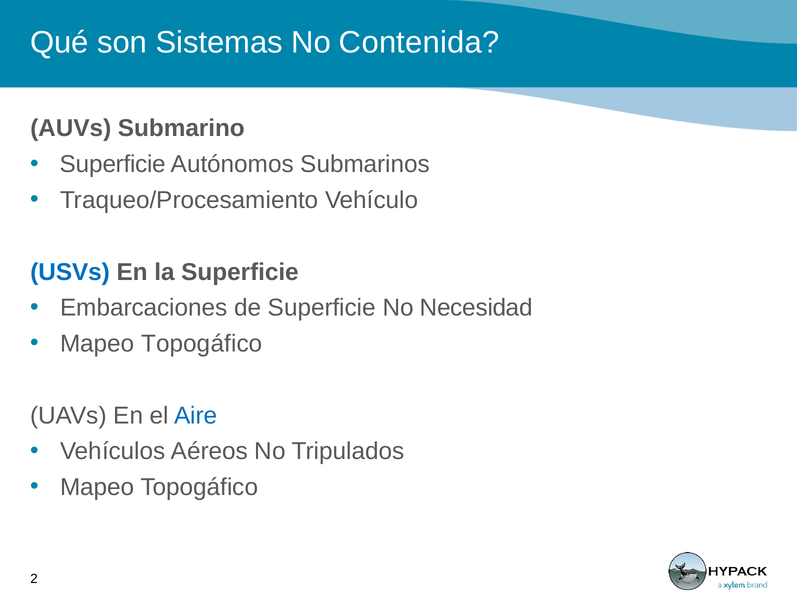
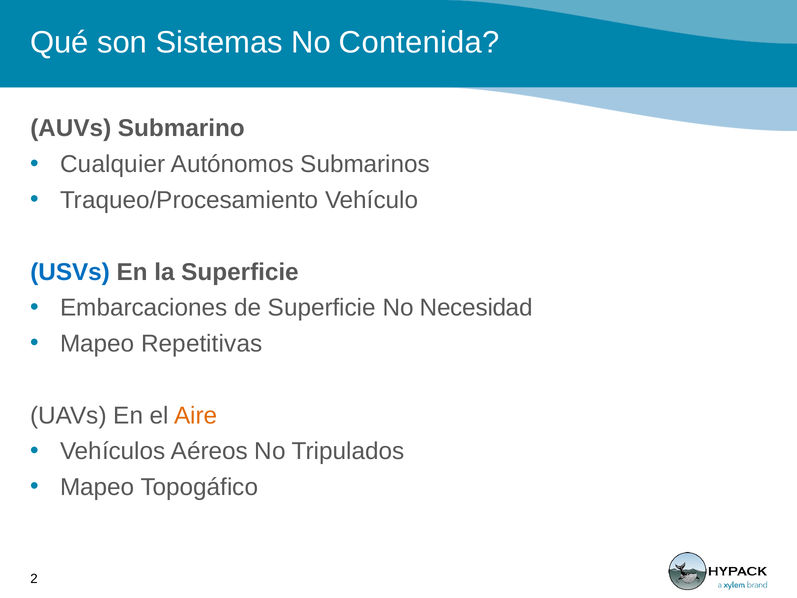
Superficie at (113, 164): Superficie -> Cualquier
Topogáfico at (202, 344): Topogáfico -> Repetitivas
Aire colour: blue -> orange
